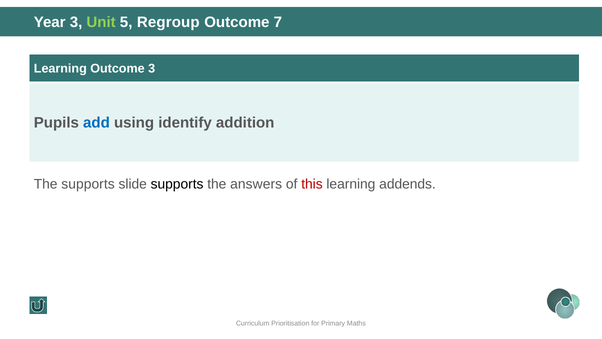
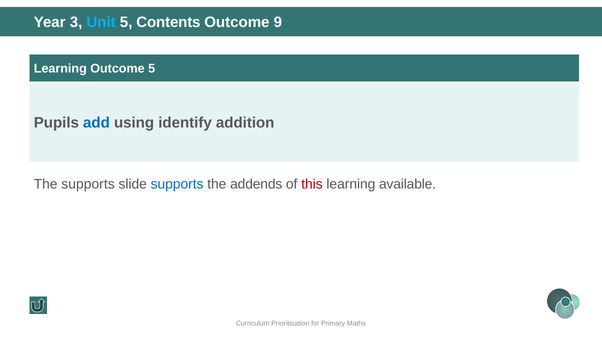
Unit colour: light green -> light blue
Regroup: Regroup -> Contents
7: 7 -> 9
Outcome 3: 3 -> 5
supports at (177, 184) colour: black -> blue
answers: answers -> addends
addends: addends -> available
